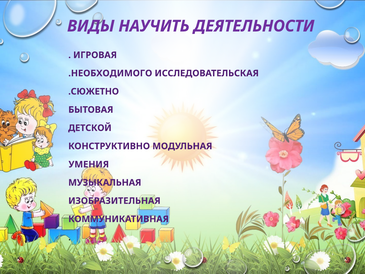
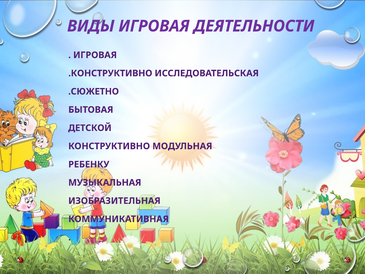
ВИДЫ НАУЧИТЬ: НАУЧИТЬ -> ИГРОВАЯ
.НЕОБХОДИМОГО: .НЕОБХОДИМОГО -> .КОНСТРУКТИВНО
УМЕНИЯ: УМЕНИЯ -> РЕБЕНКУ
